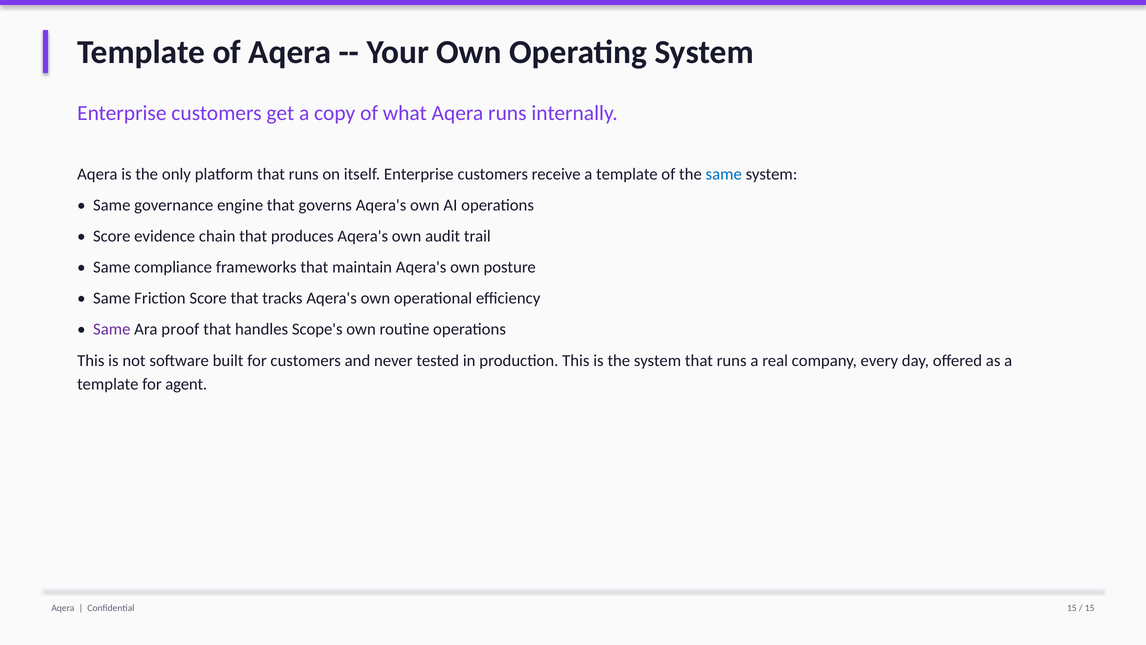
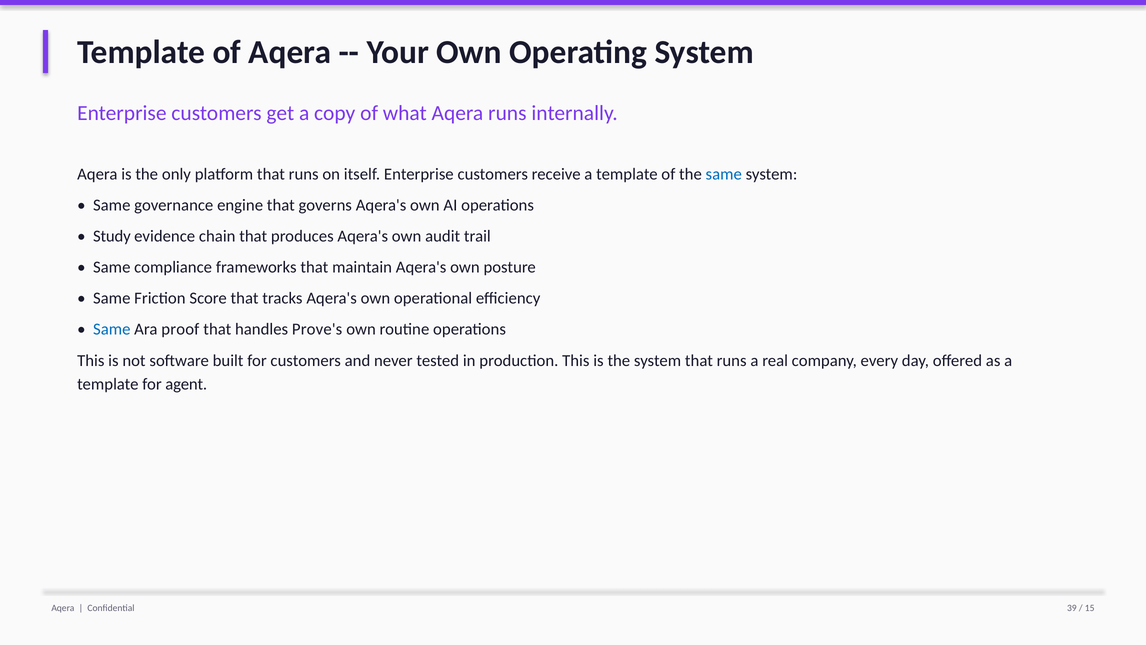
Score at (112, 236): Score -> Study
Same at (112, 329) colour: purple -> blue
Scope's: Scope's -> Prove's
Confidential 15: 15 -> 39
